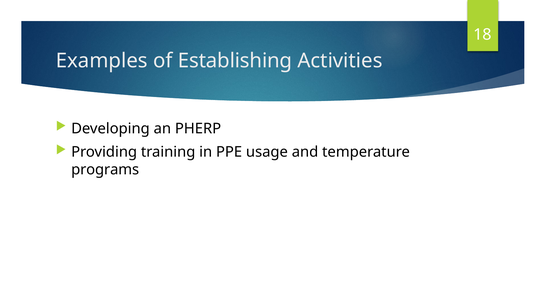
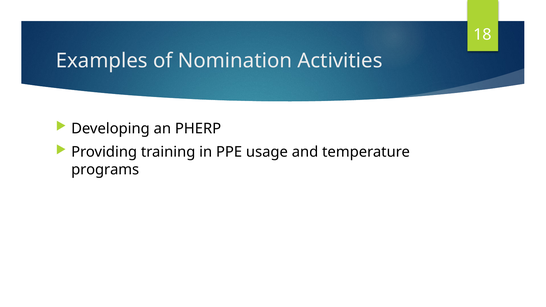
Establishing: Establishing -> Nomination
